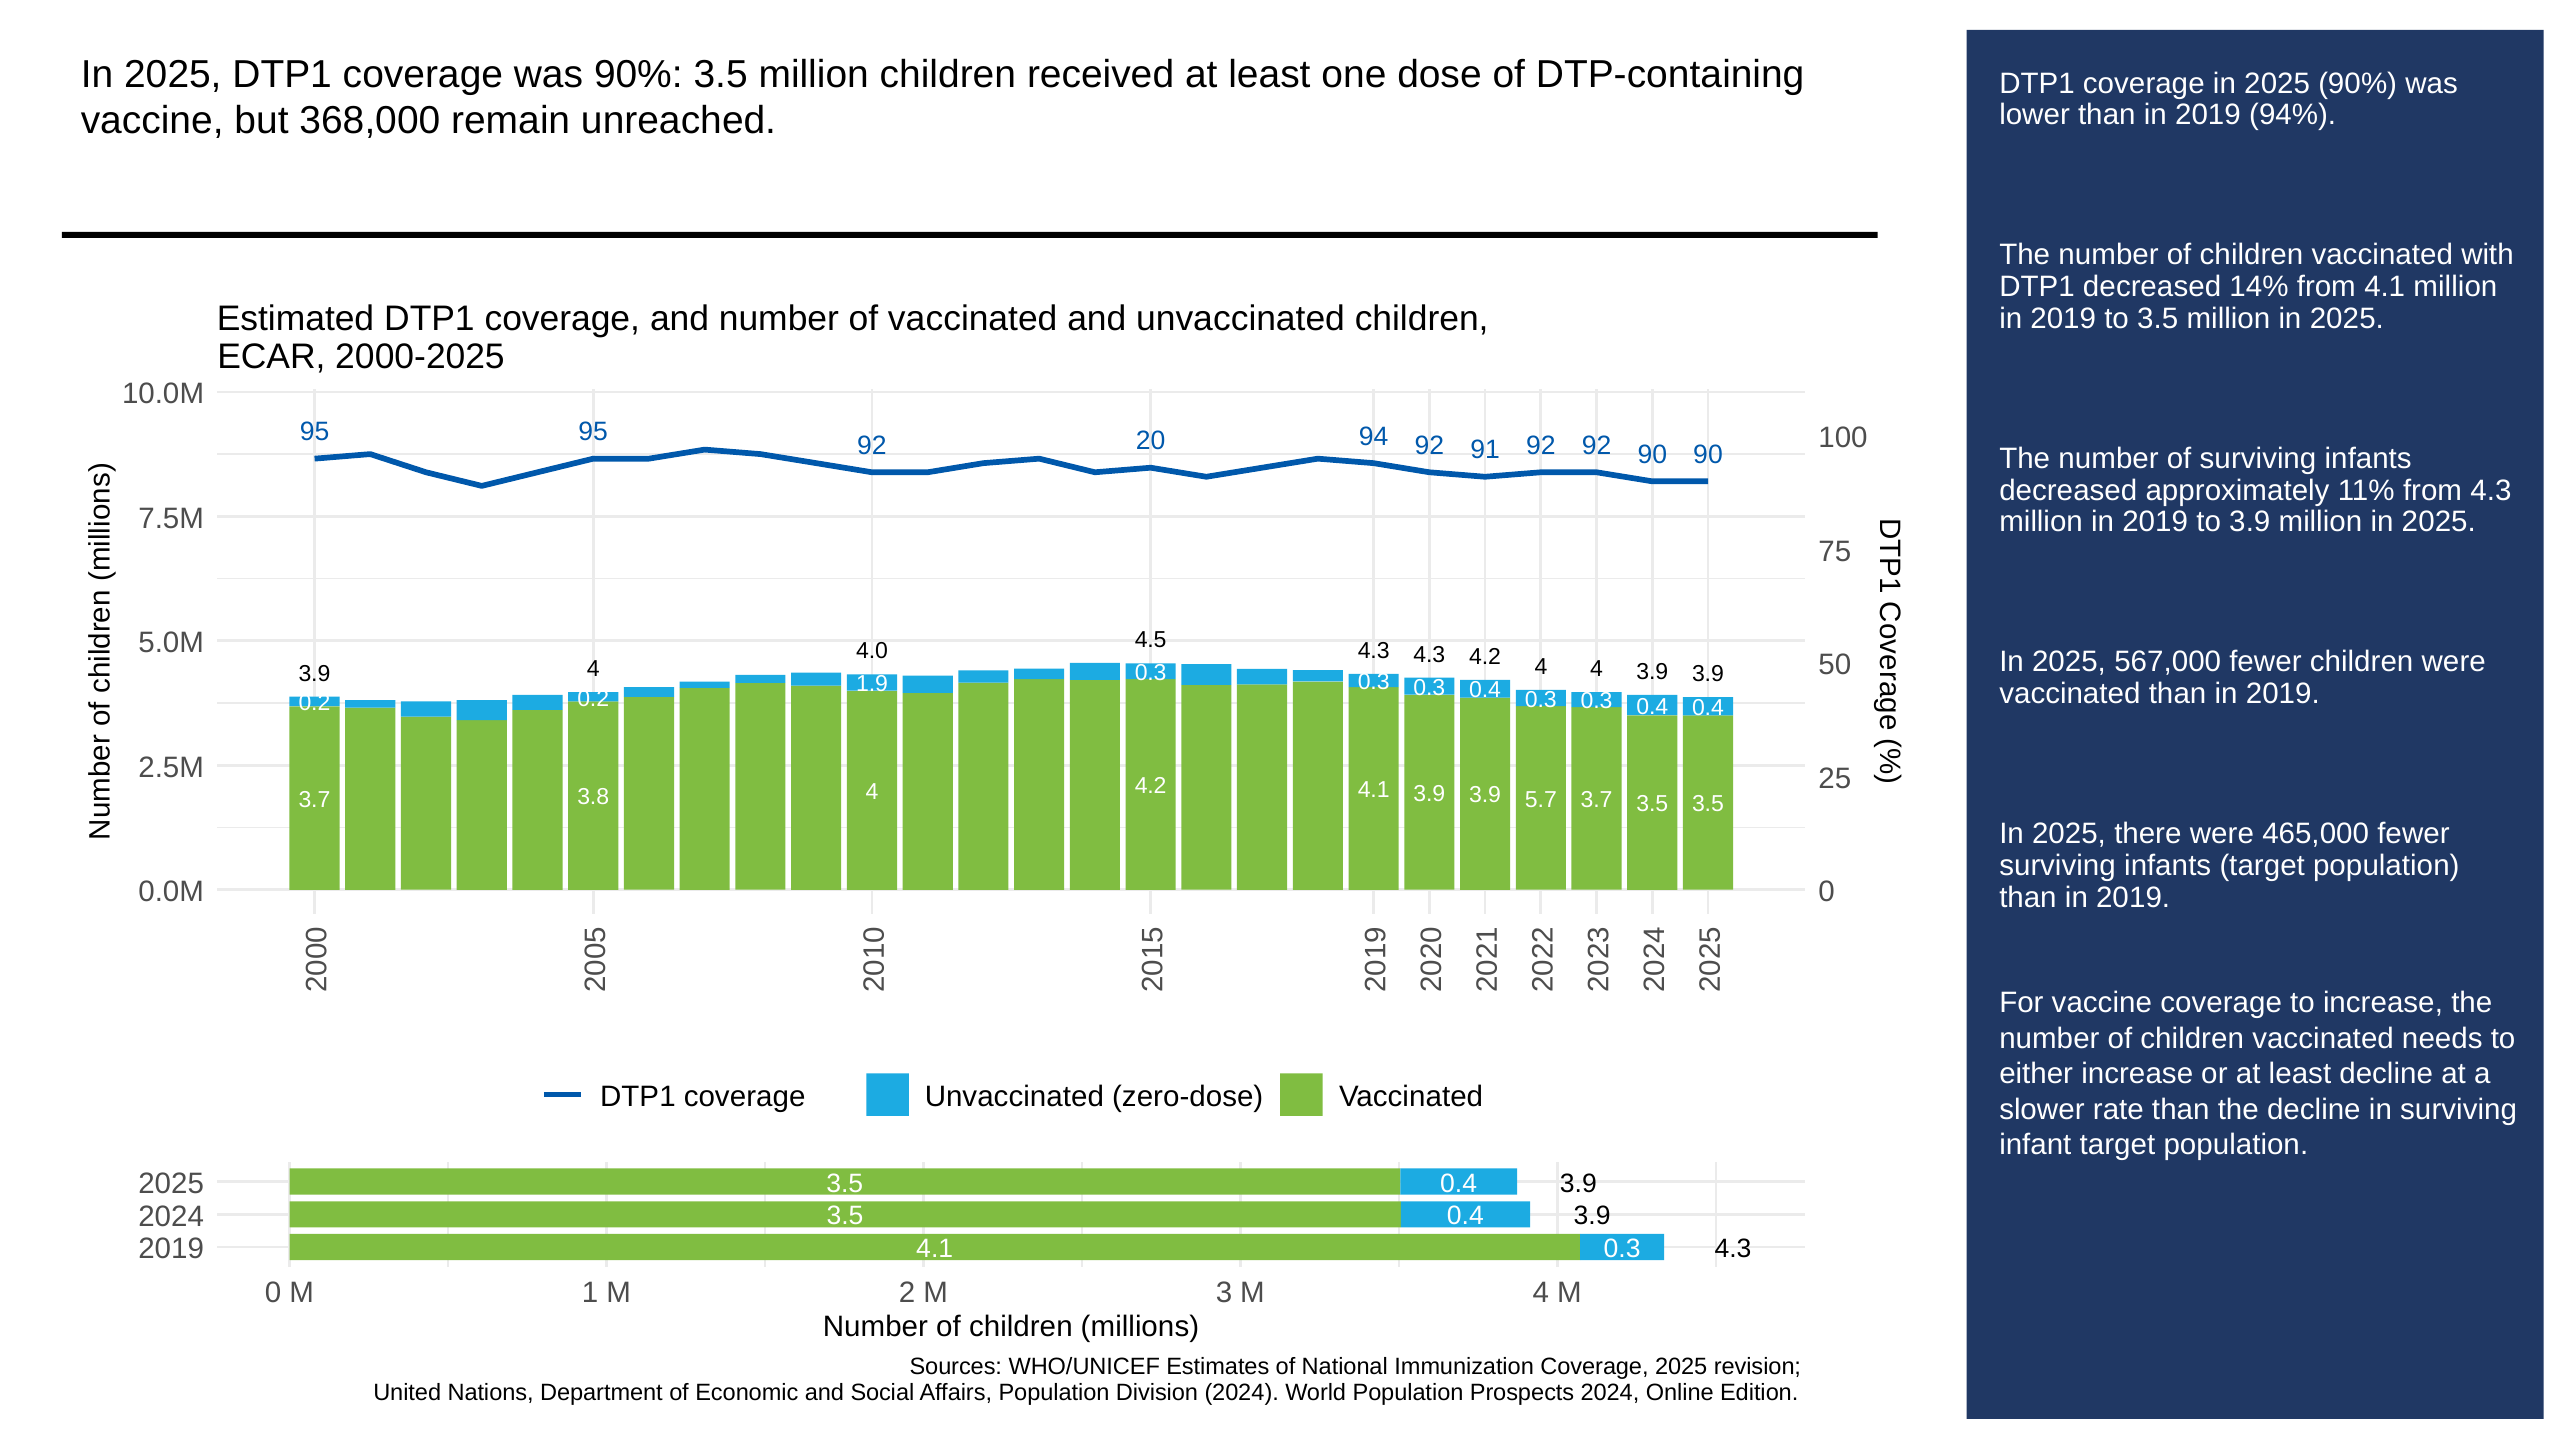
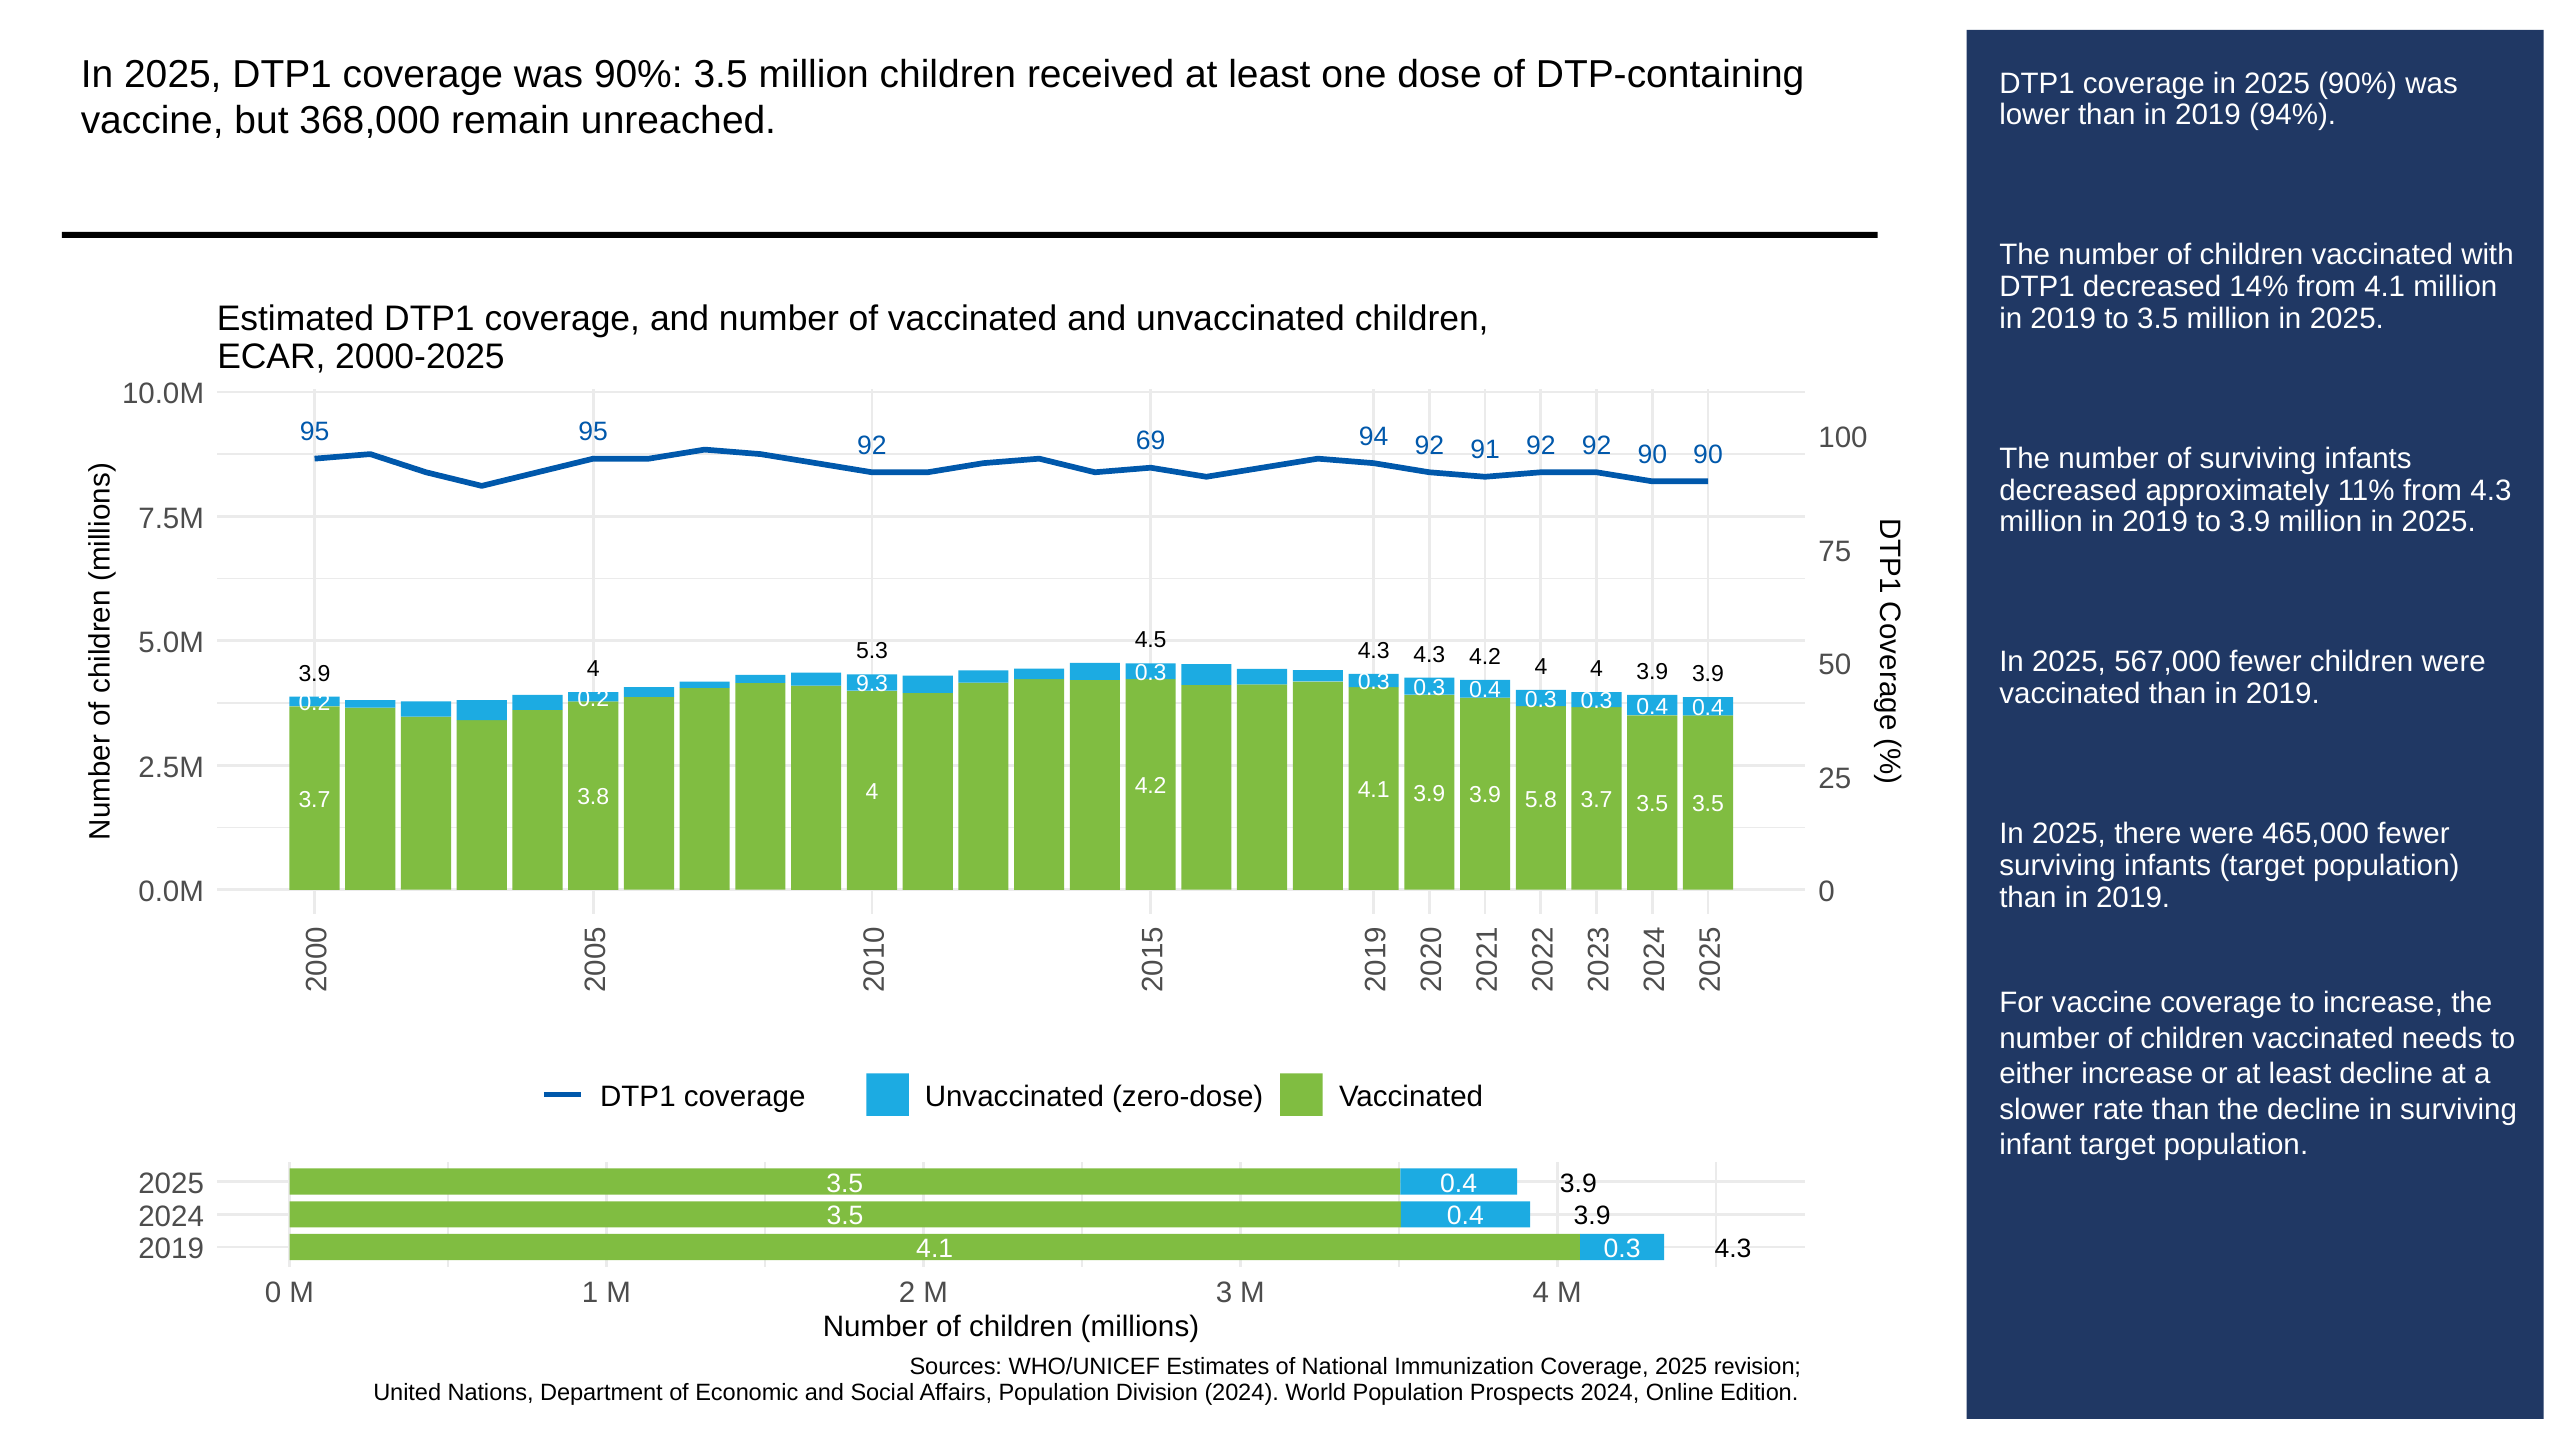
20: 20 -> 69
4.0: 4.0 -> 5.3
1.9: 1.9 -> 9.3
5.7: 5.7 -> 5.8
